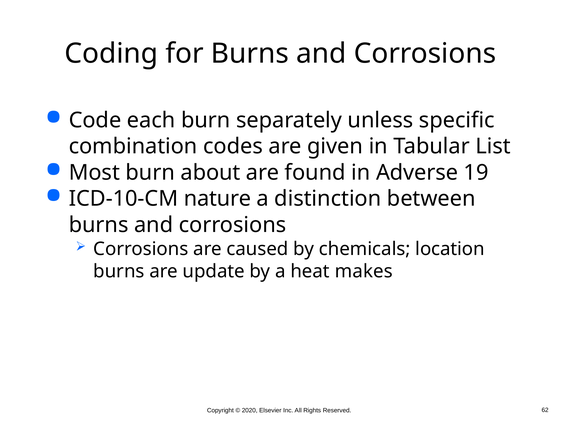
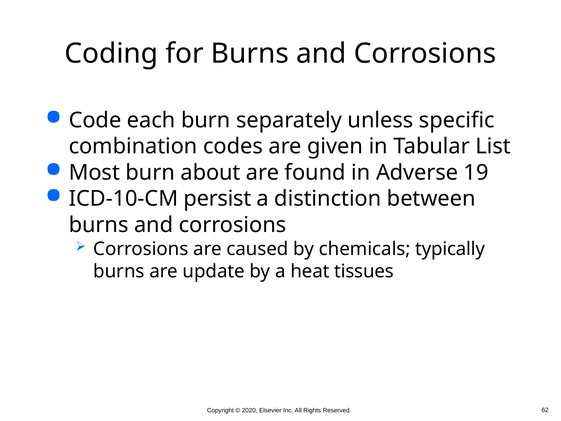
nature: nature -> persist
location: location -> typically
makes: makes -> tissues
